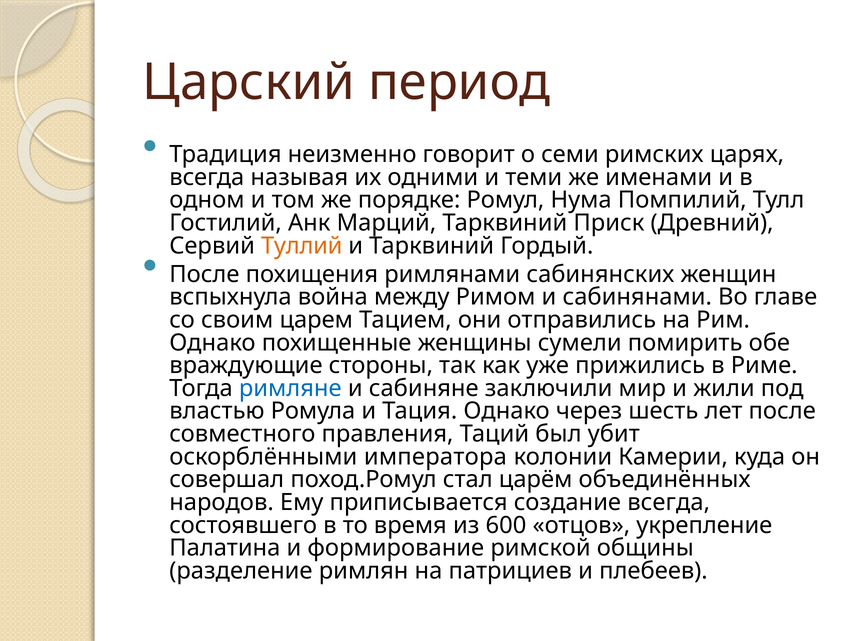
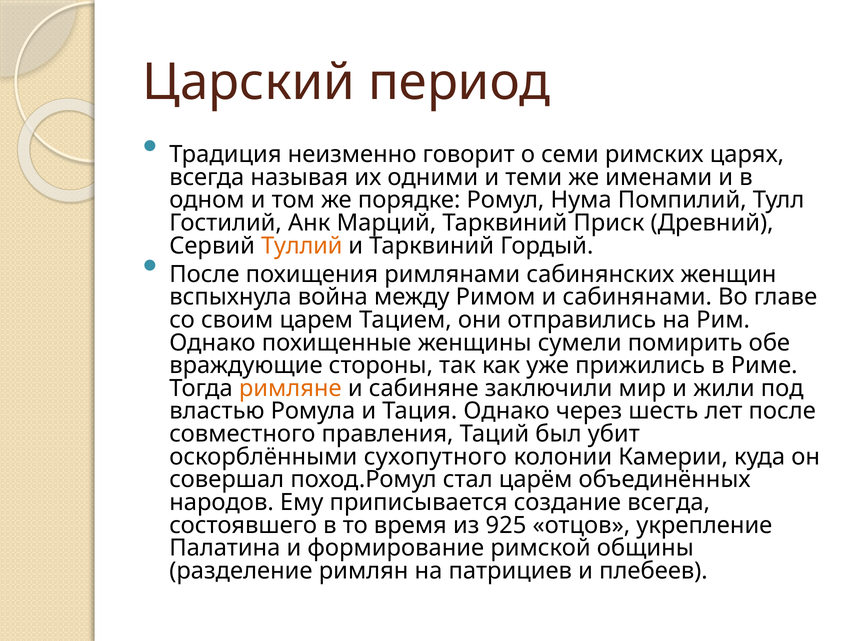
римляне colour: blue -> orange
императора: императора -> сухопутного
600: 600 -> 925
